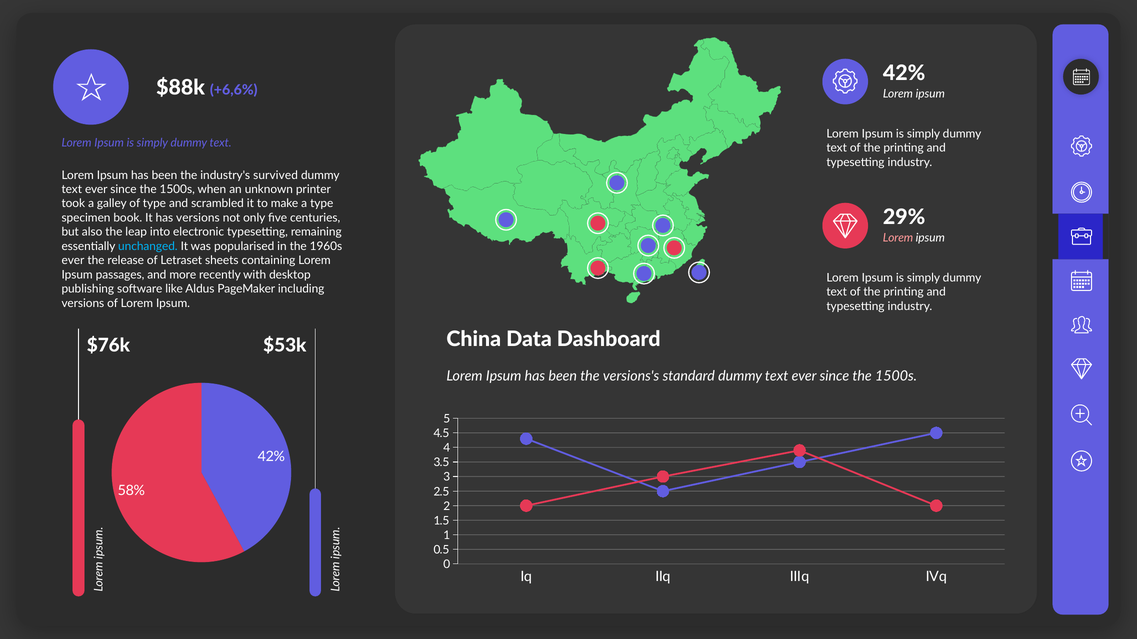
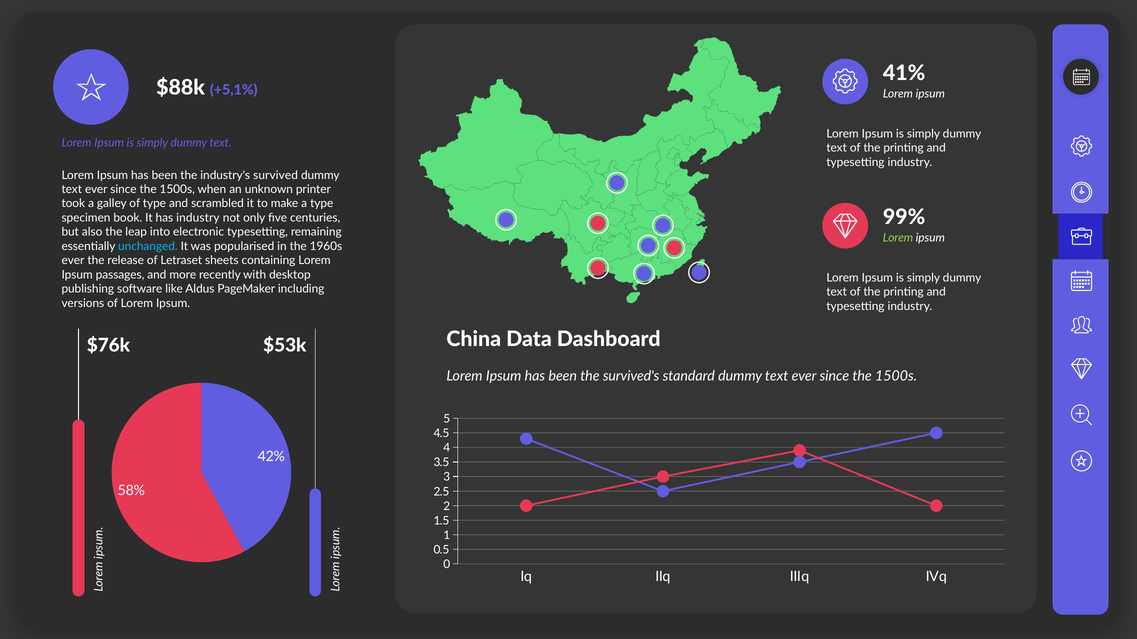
42% at (904, 73): 42% -> 41%
+6,6%: +6,6% -> +5,1%
29%: 29% -> 99%
has versions: versions -> industry
Lorem at (898, 238) colour: pink -> light green
versions's: versions's -> survived's
